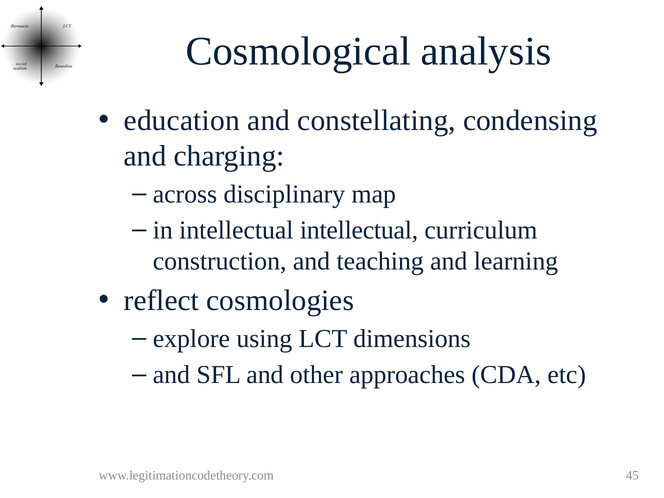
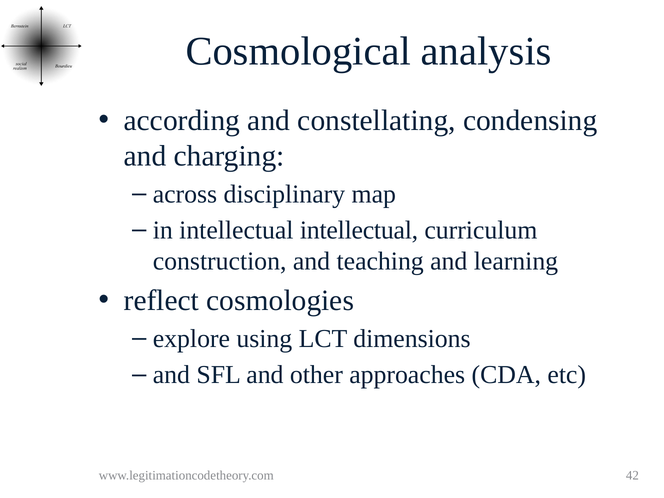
education: education -> according
45: 45 -> 42
